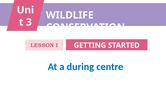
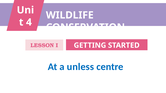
3: 3 -> 4
during: during -> unless
